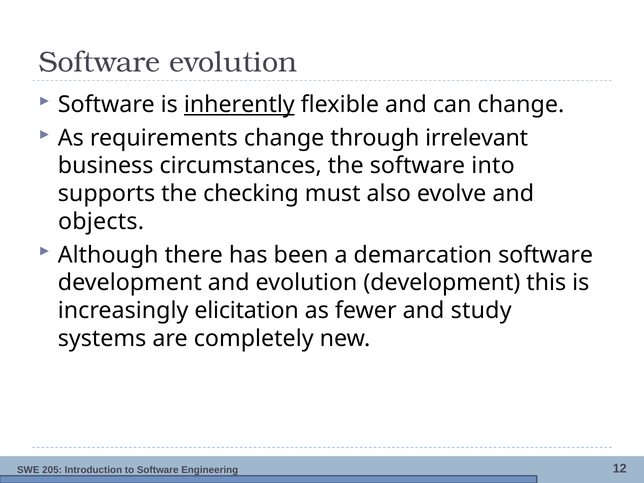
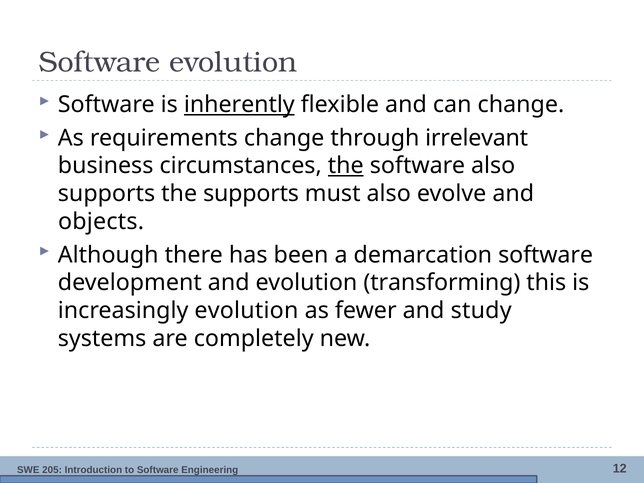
the at (346, 166) underline: none -> present
software into: into -> also
the checking: checking -> supports
evolution development: development -> transforming
increasingly elicitation: elicitation -> evolution
